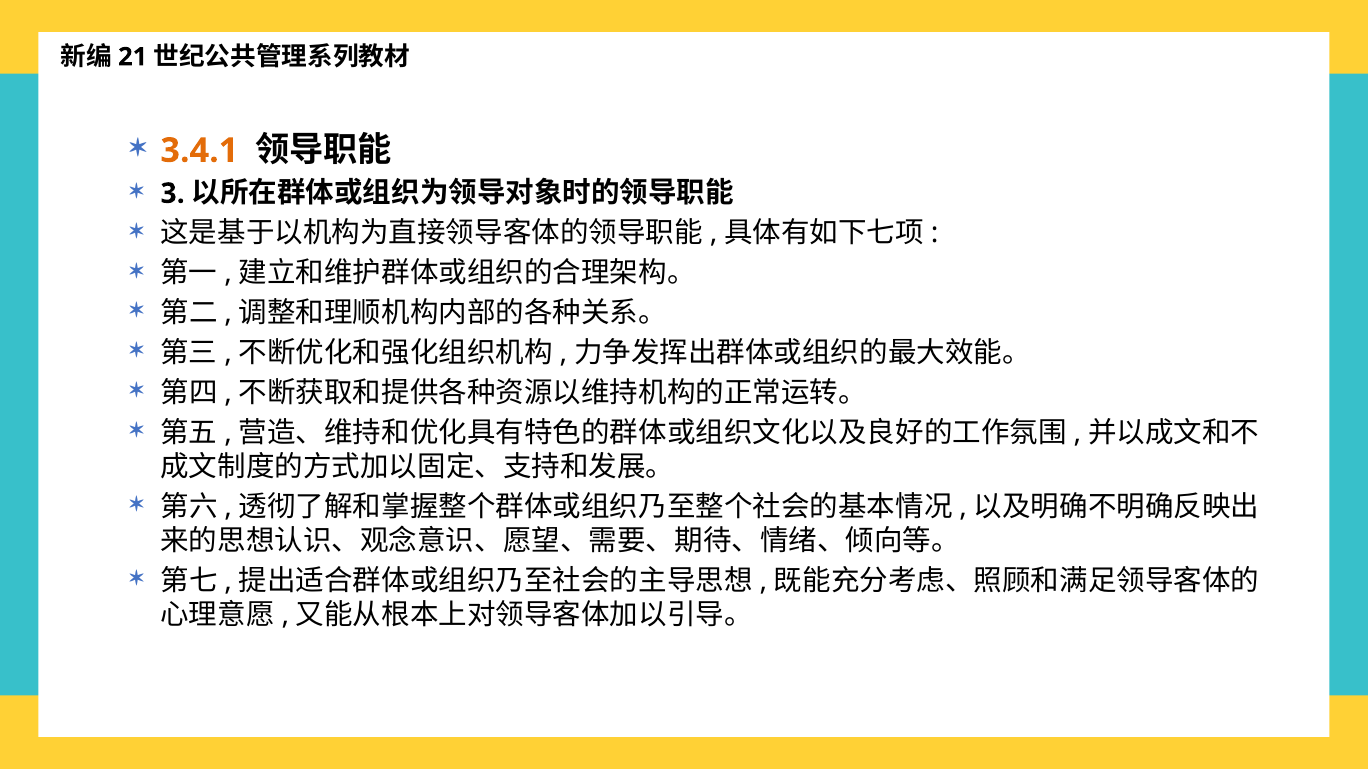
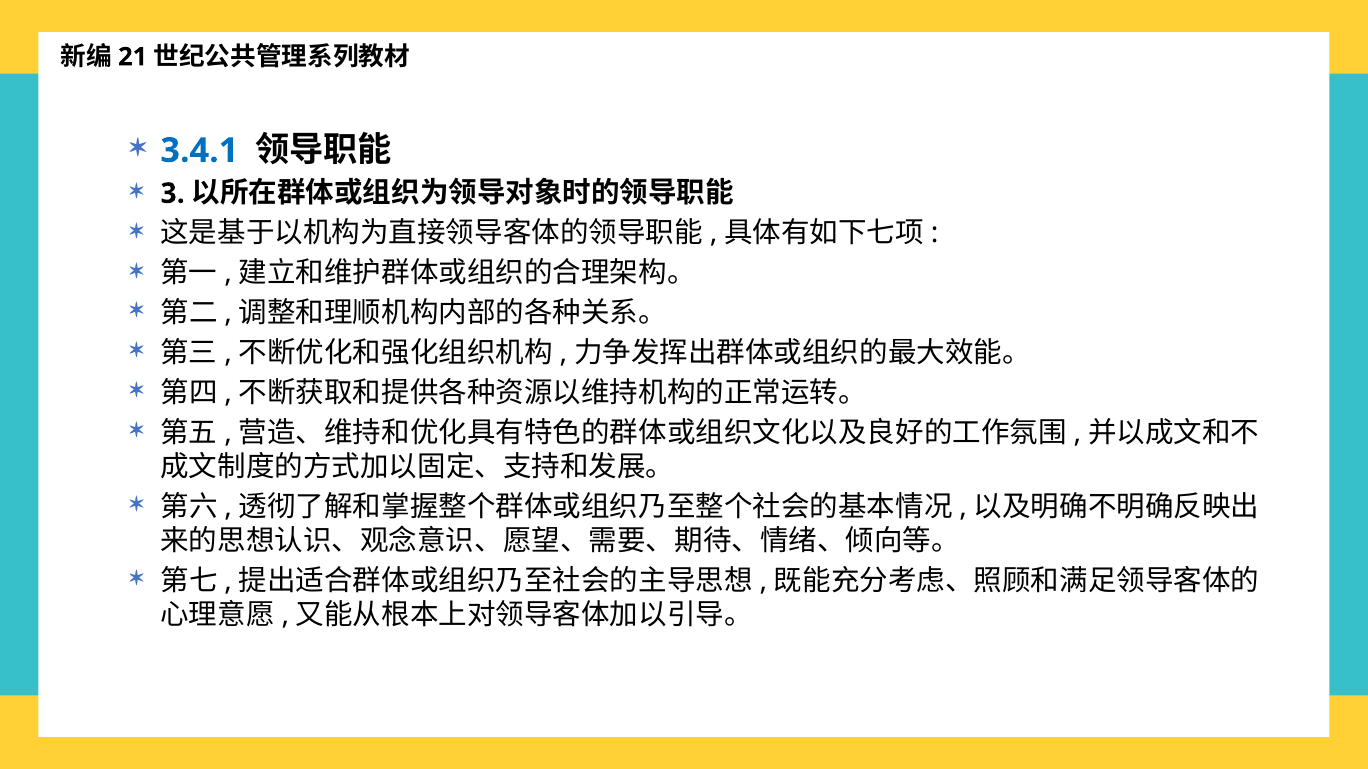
3.4.1 colour: orange -> blue
